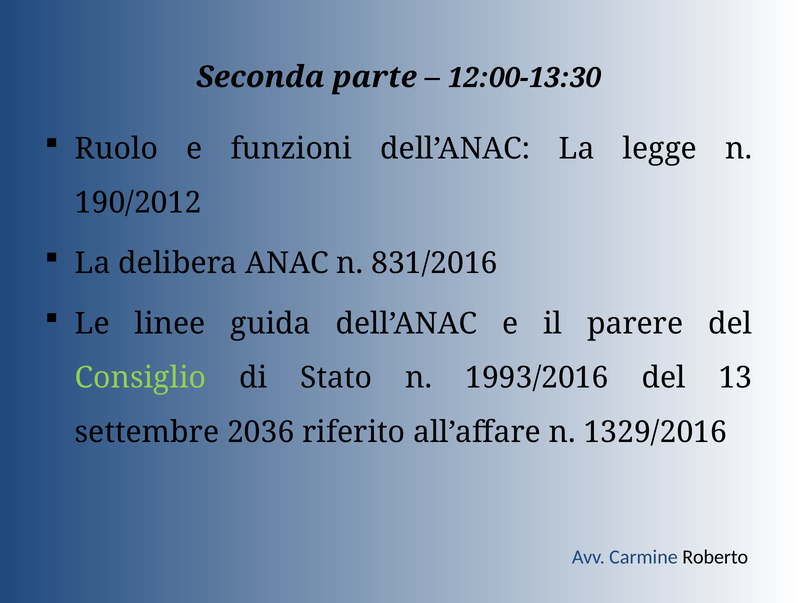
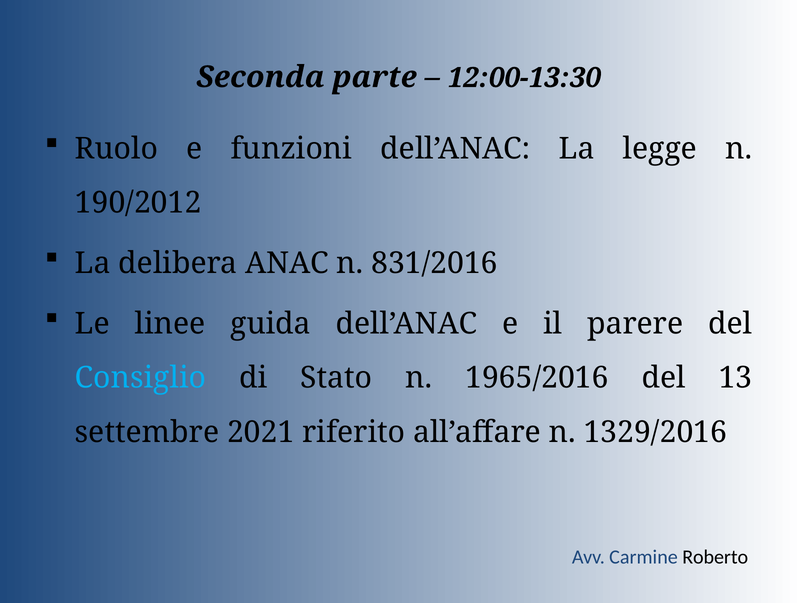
Consiglio colour: light green -> light blue
1993/2016: 1993/2016 -> 1965/2016
2036: 2036 -> 2021
